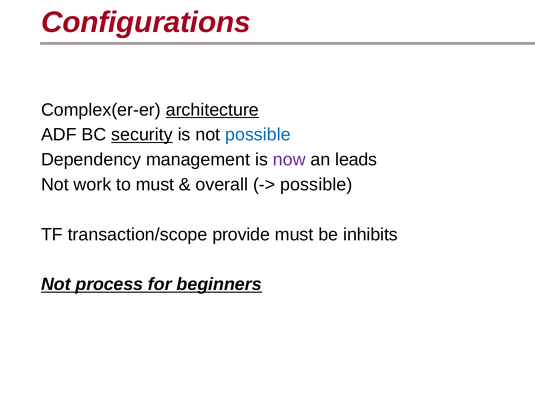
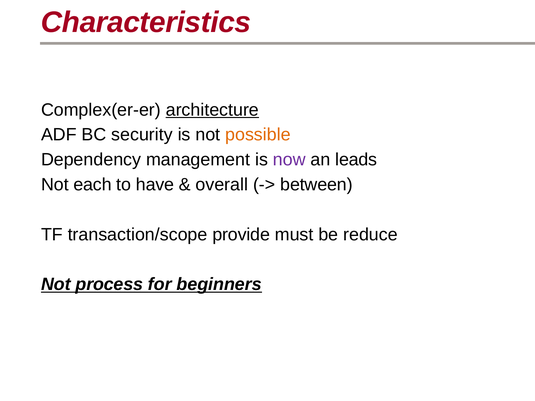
Configurations: Configurations -> Characteristics
security underline: present -> none
possible at (258, 135) colour: blue -> orange
work: work -> each
to must: must -> have
possible at (316, 185): possible -> between
inhibits: inhibits -> reduce
